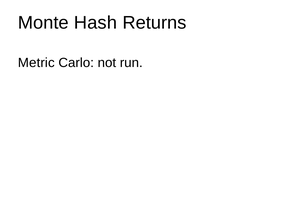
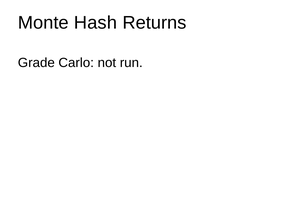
Metric: Metric -> Grade
